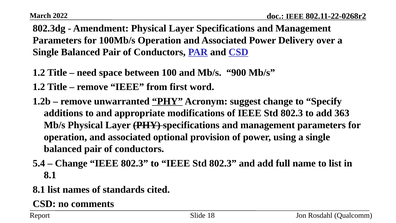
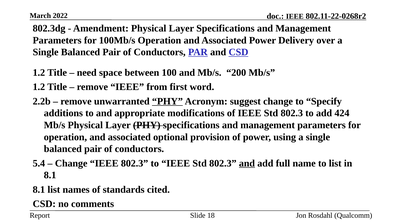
900: 900 -> 200
1.2b: 1.2b -> 2.2b
363: 363 -> 424
and at (247, 163) underline: none -> present
